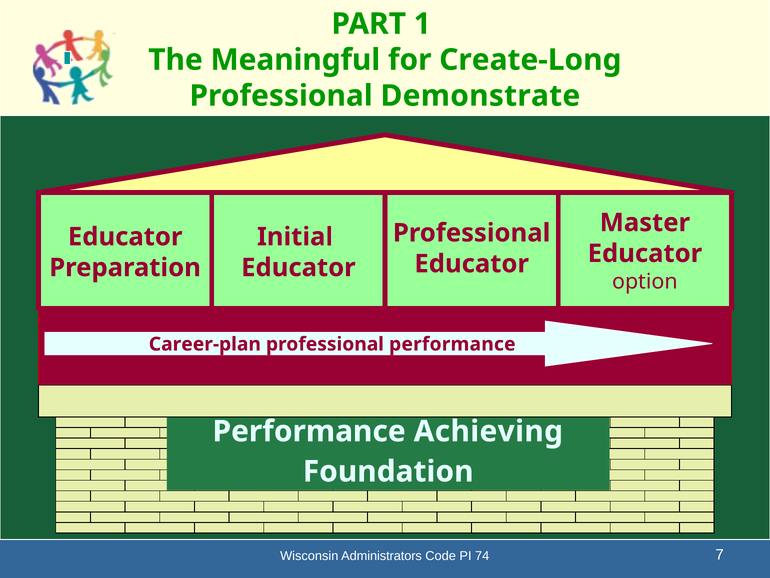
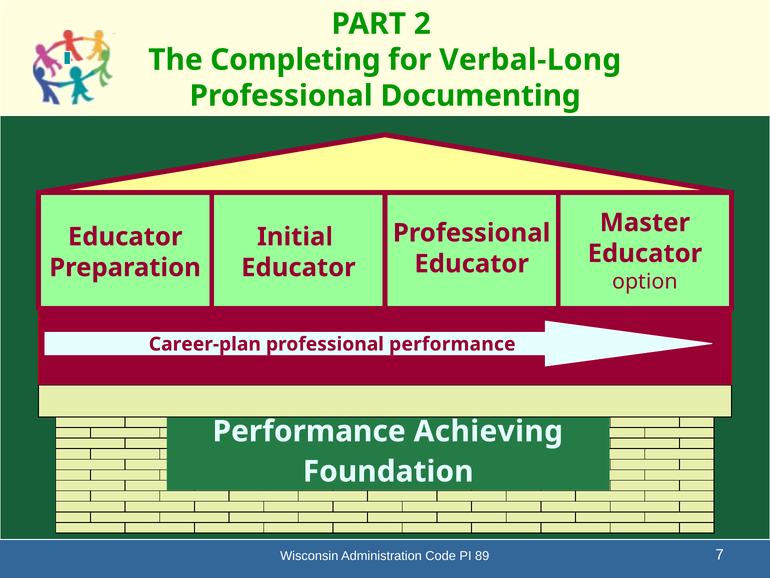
1: 1 -> 2
Meaningful: Meaningful -> Completing
Create-Long: Create-Long -> Verbal-Long
Demonstrate: Demonstrate -> Documenting
Administrators: Administrators -> Administration
74: 74 -> 89
